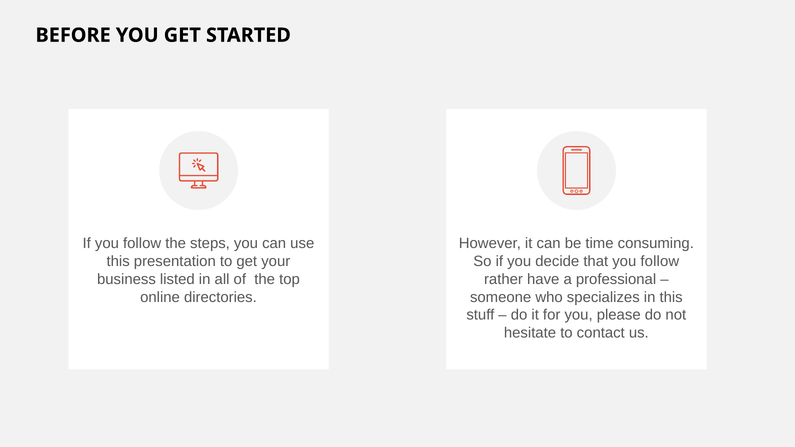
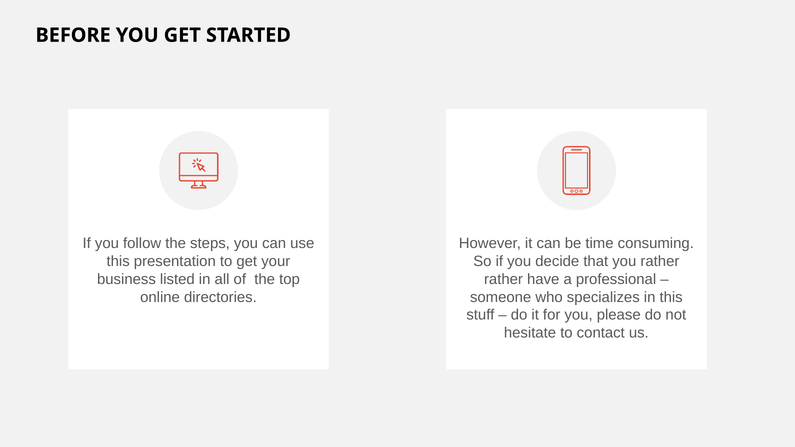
that you follow: follow -> rather
